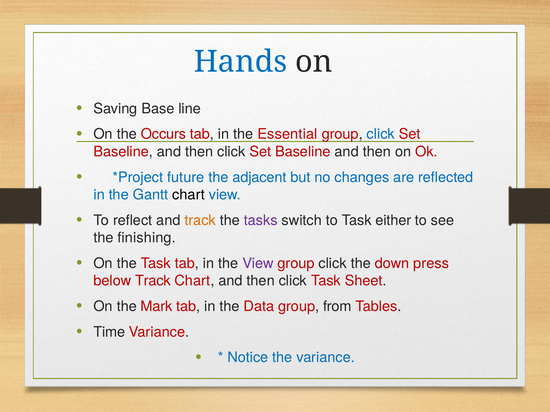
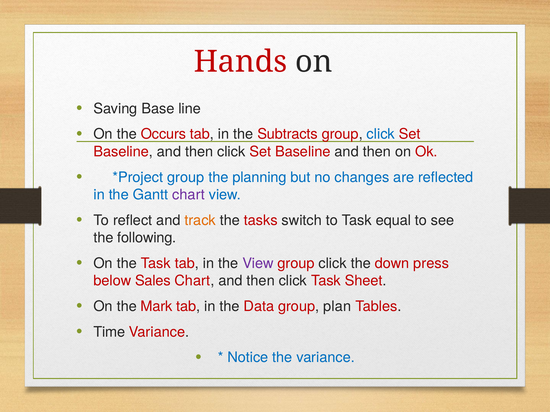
Hands colour: blue -> red
Essential: Essential -> Subtracts
future at (186, 177): future -> group
adjacent: adjacent -> planning
chart at (188, 195) colour: black -> purple
tasks colour: purple -> red
either: either -> equal
finishing: finishing -> following
below Track: Track -> Sales
from: from -> plan
